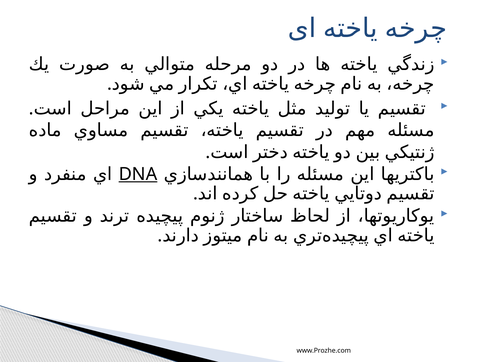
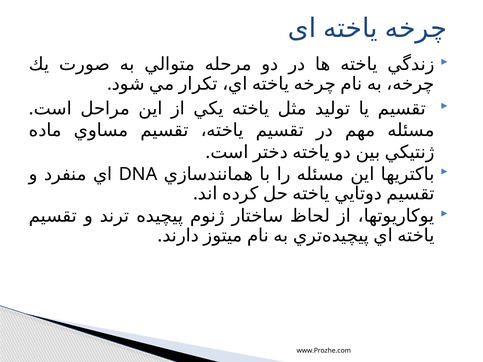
DNA underline: present -> none
